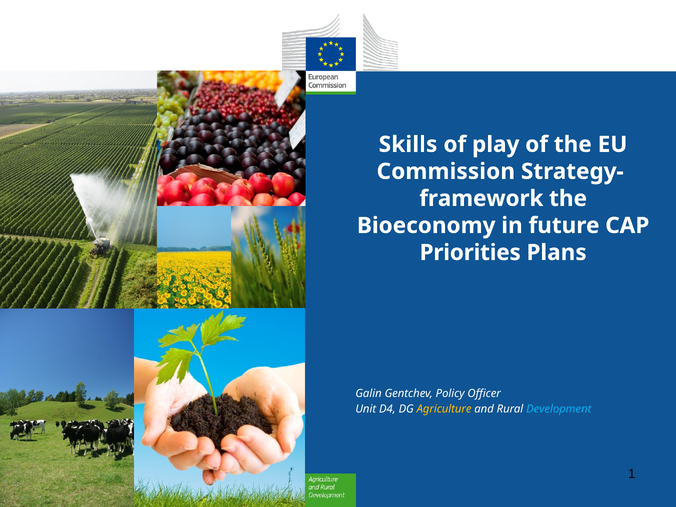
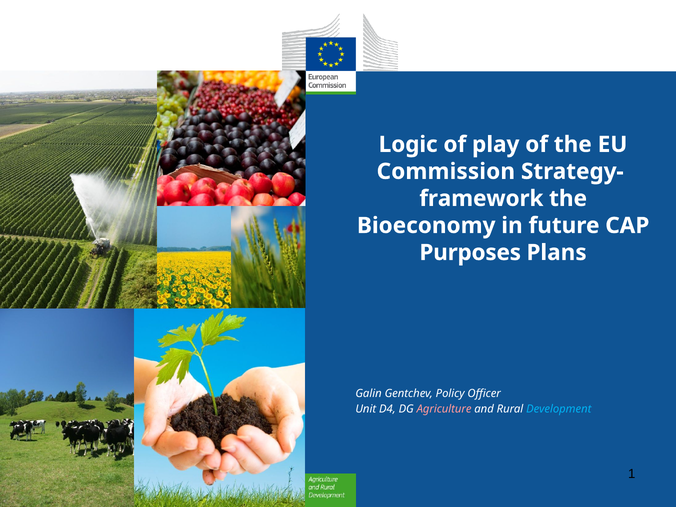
Skills: Skills -> Logic
Priorities: Priorities -> Purposes
Agriculture colour: yellow -> pink
